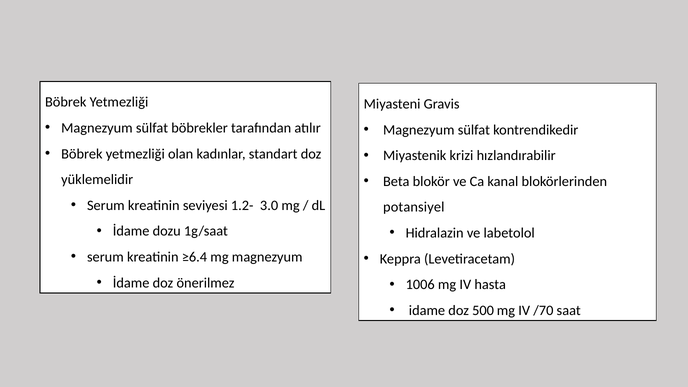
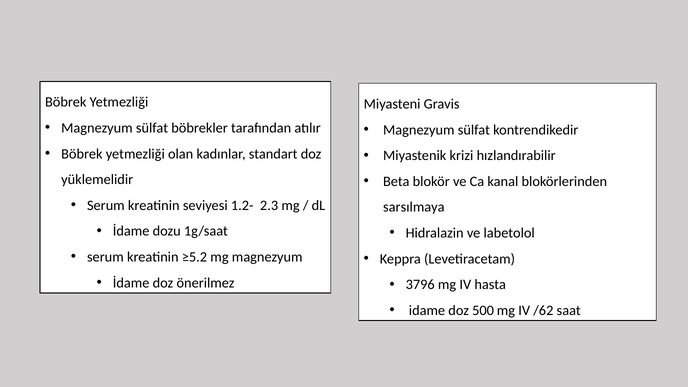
3.0: 3.0 -> 2.3
potansiyel: potansiyel -> sarsılmaya
≥6.4: ≥6.4 -> ≥5.2
1006: 1006 -> 3796
/70: /70 -> /62
